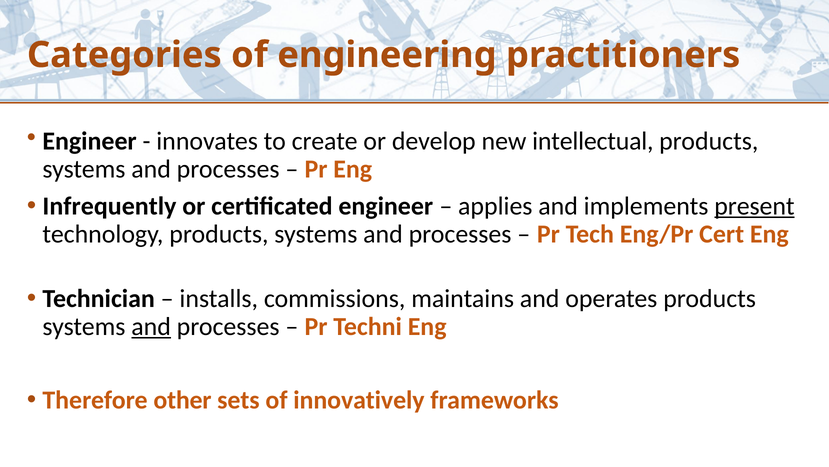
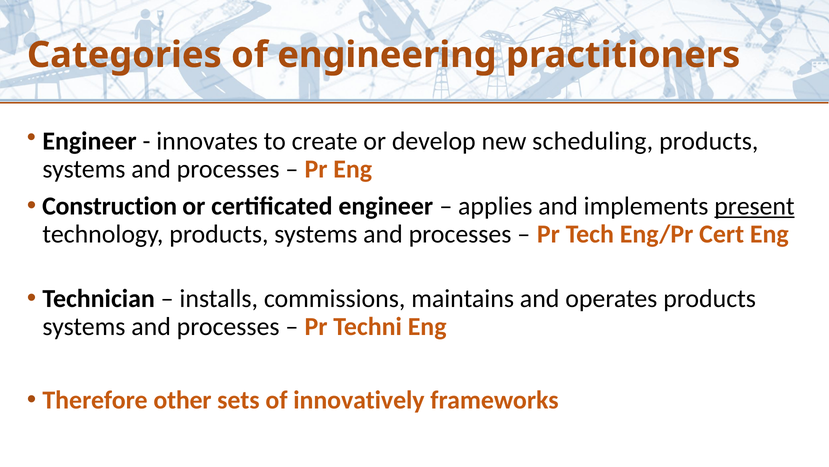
intellectual: intellectual -> scheduling
Infrequently: Infrequently -> Construction
and at (151, 326) underline: present -> none
